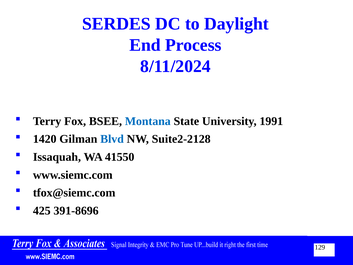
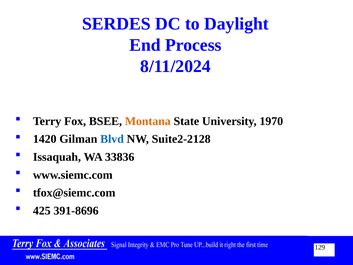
Montana colour: blue -> orange
1991: 1991 -> 1970
41550: 41550 -> 33836
